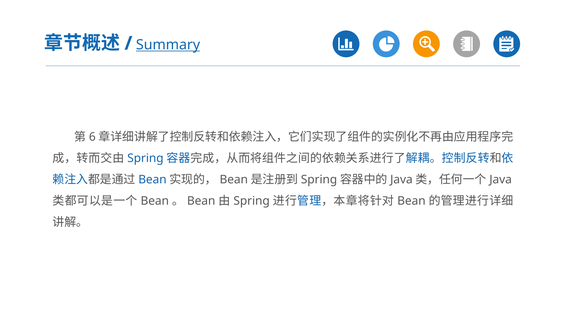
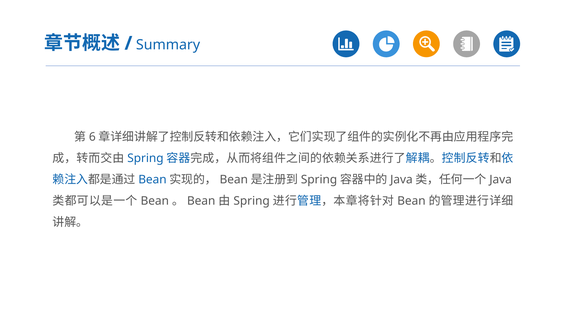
Summary underline: present -> none
